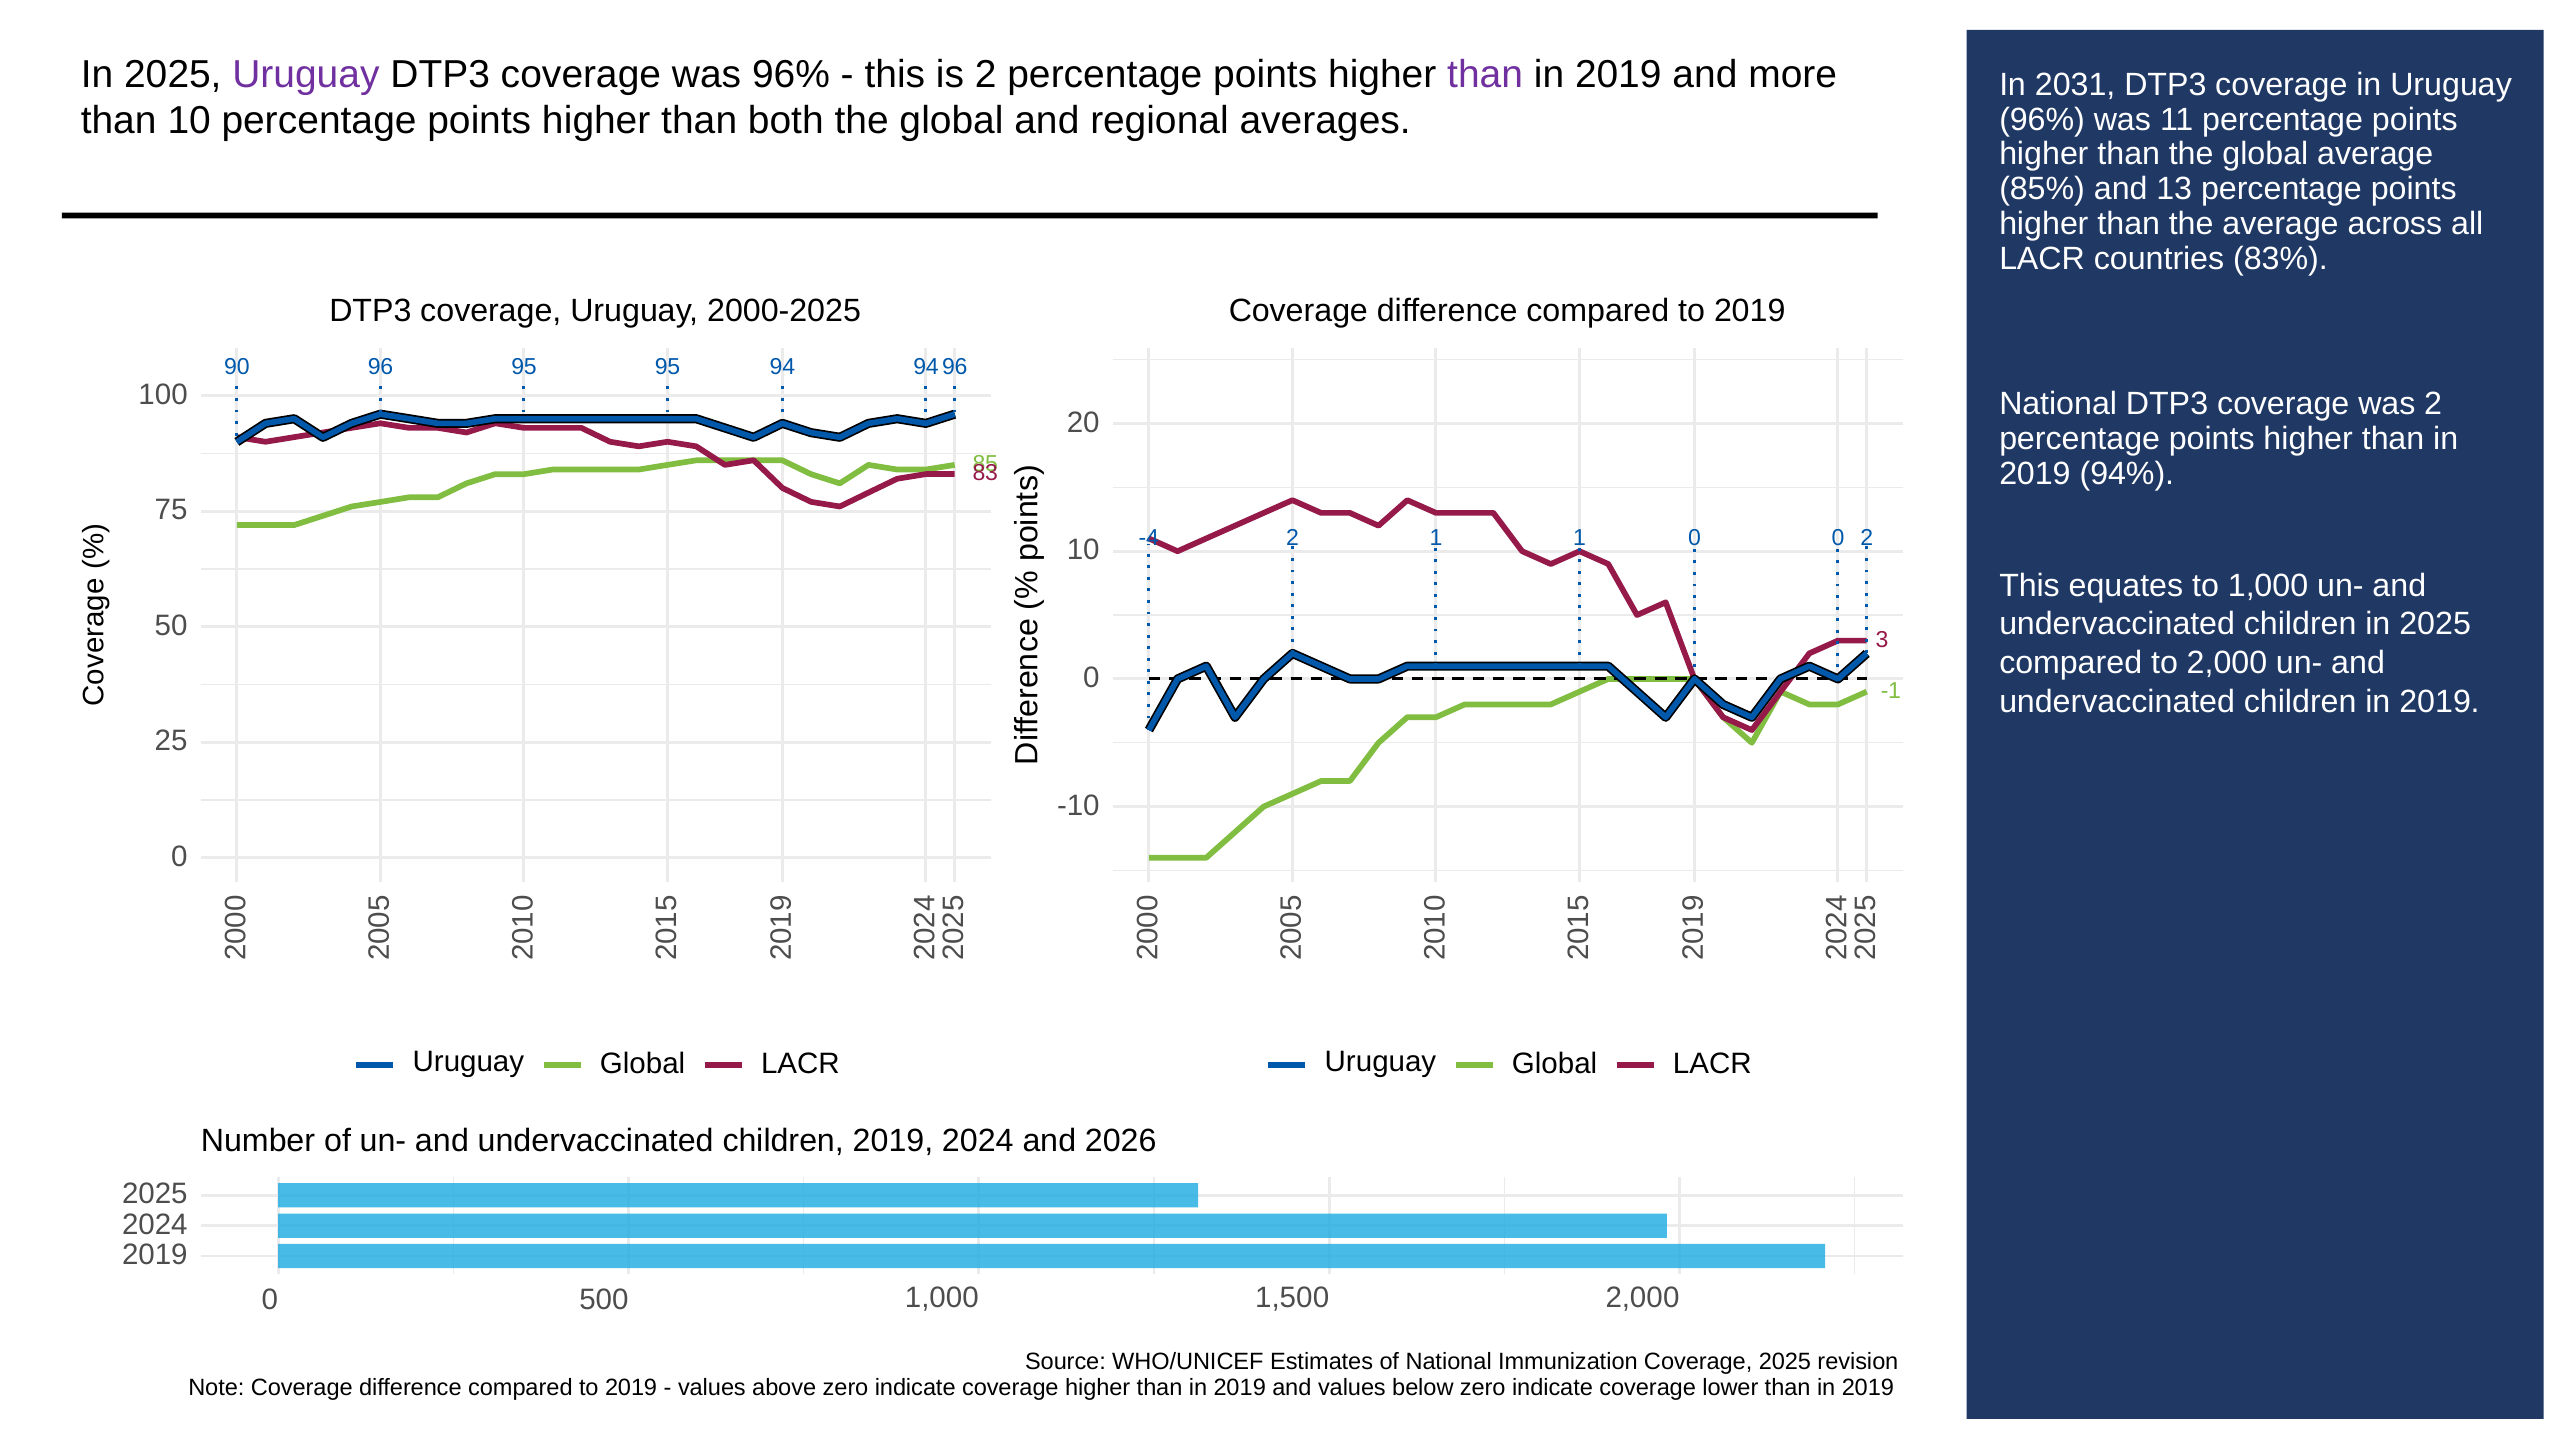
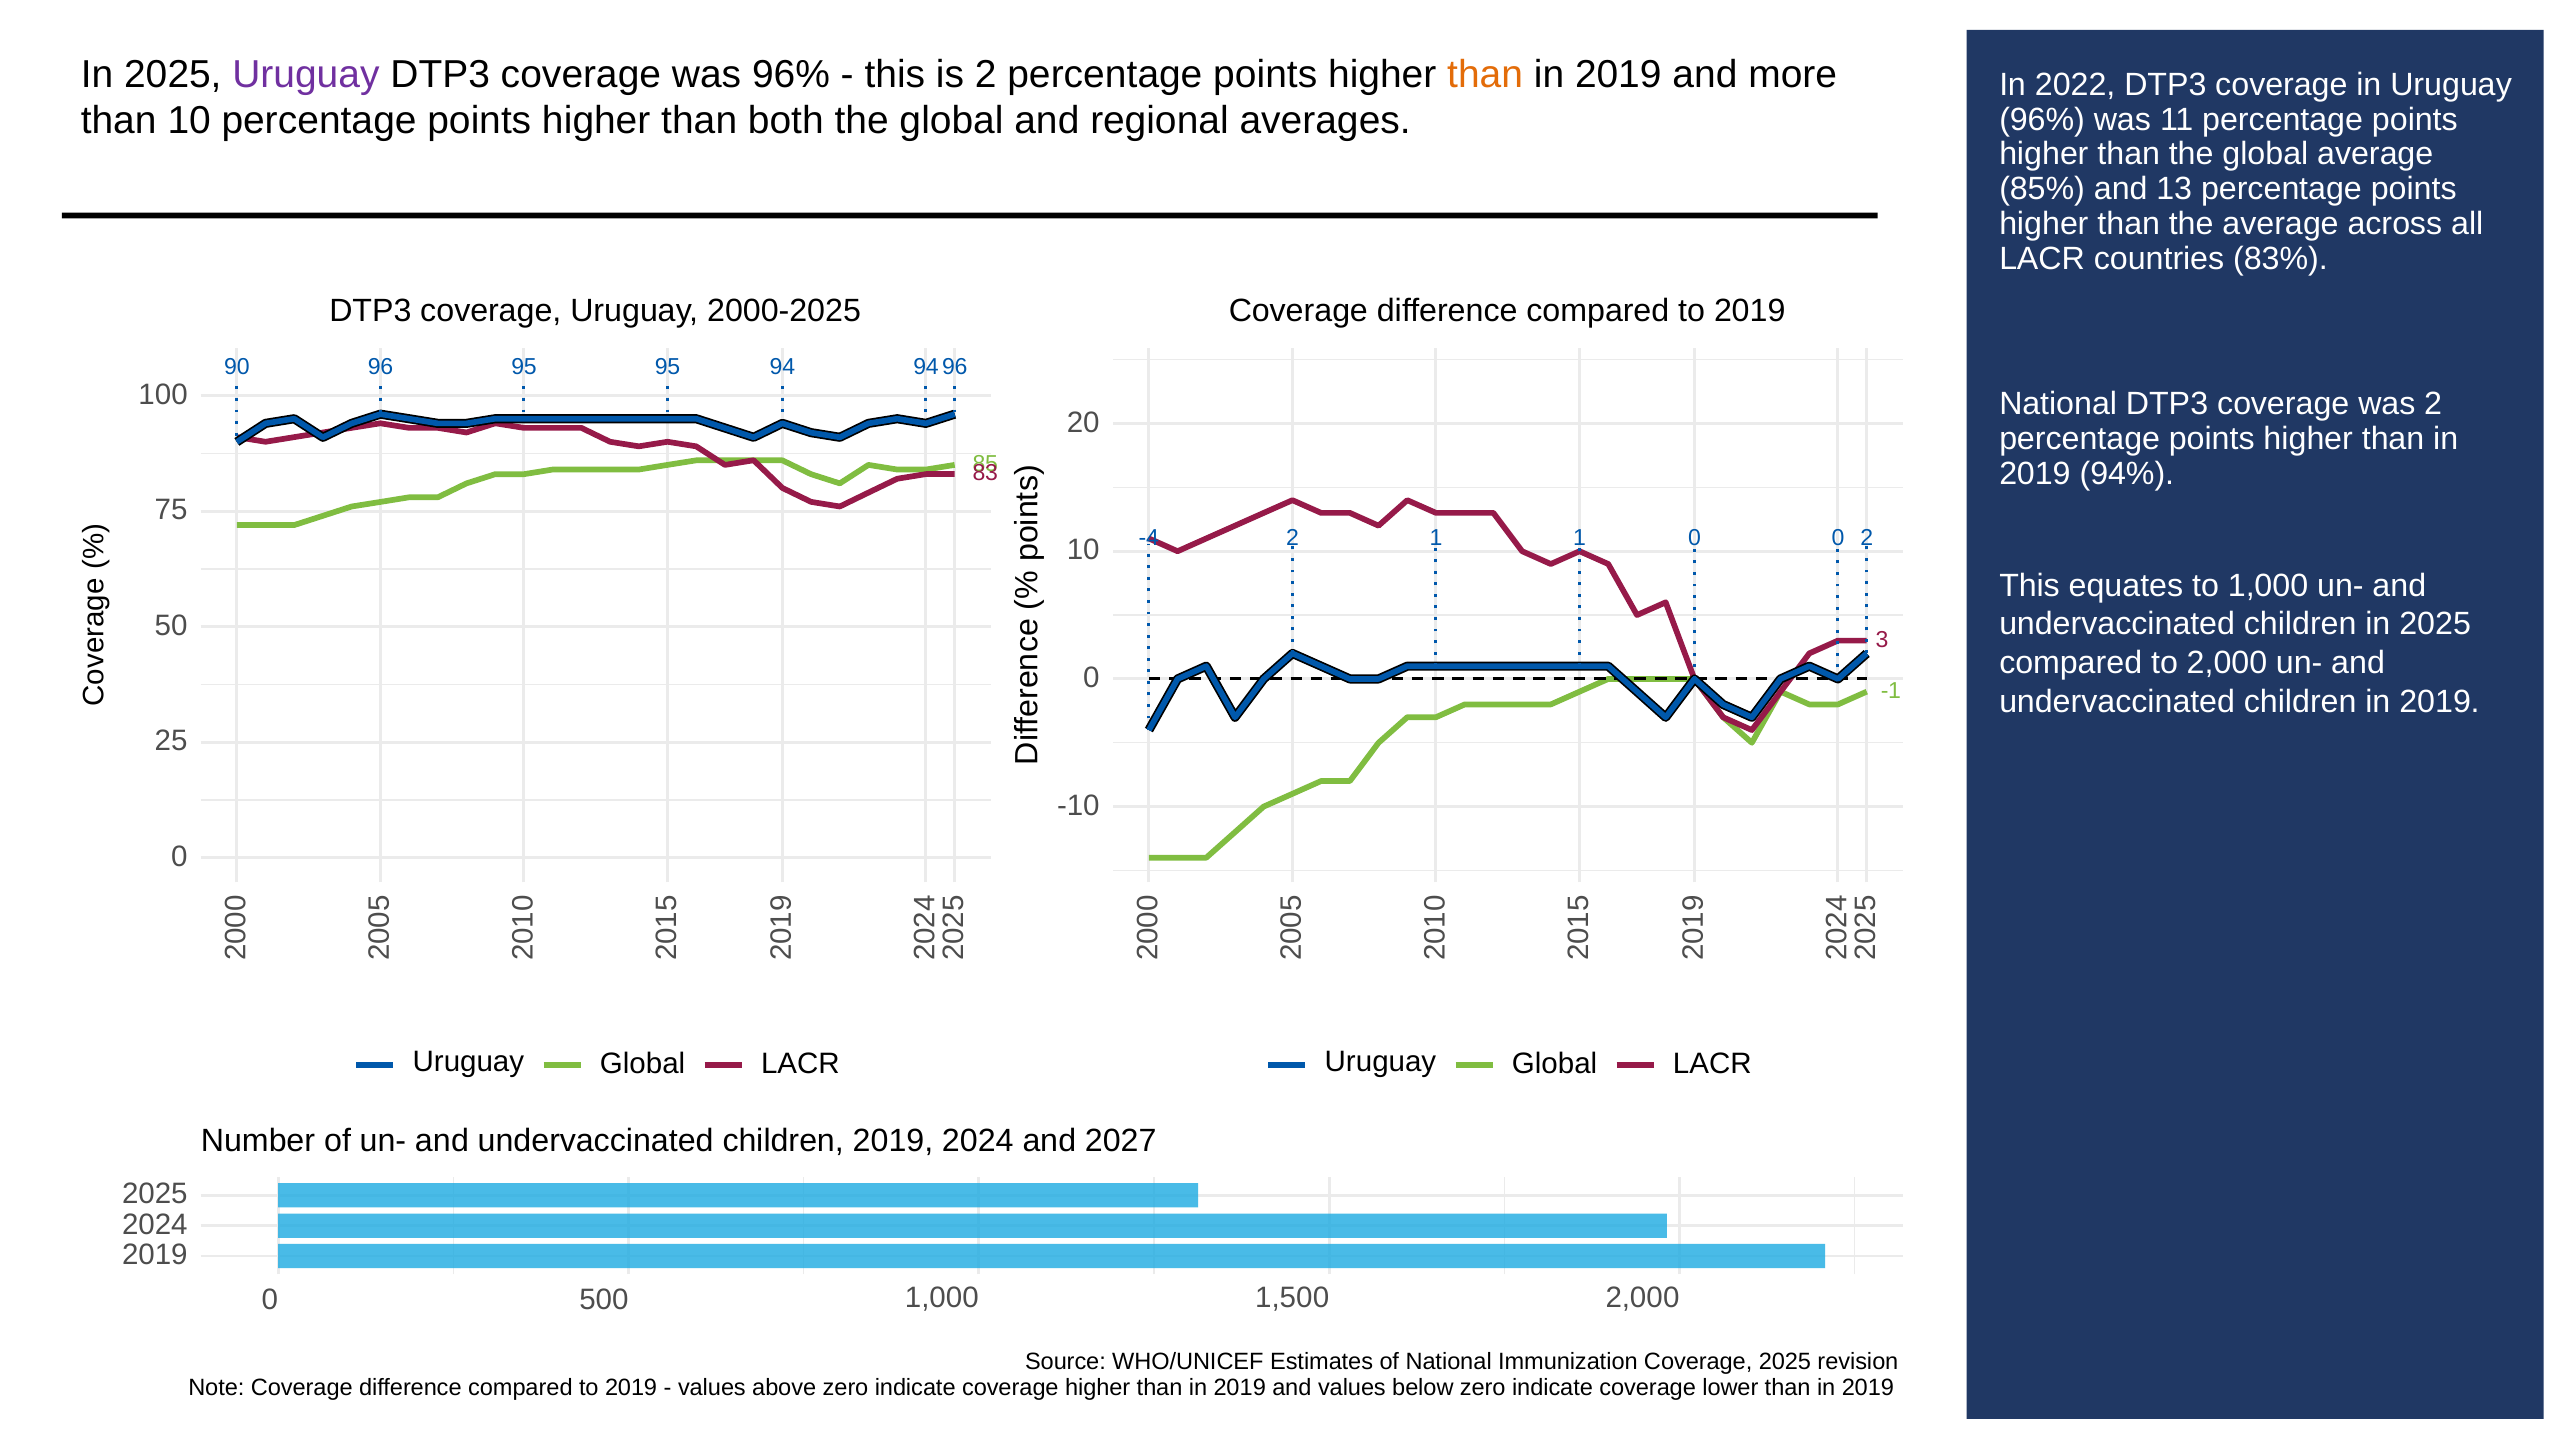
than at (1485, 74) colour: purple -> orange
2031: 2031 -> 2022
2026: 2026 -> 2027
